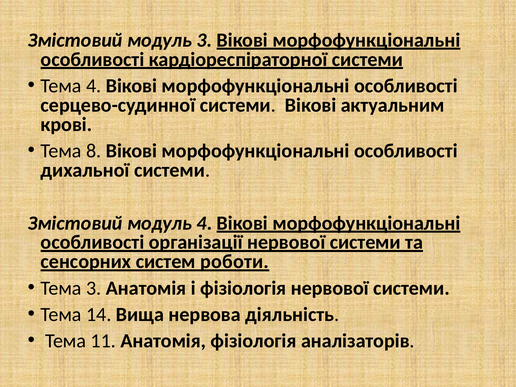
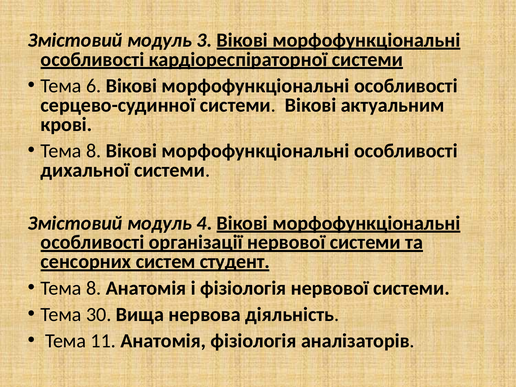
Тема 4: 4 -> 6
роботи: роботи -> студент
3 at (94, 288): 3 -> 8
14: 14 -> 30
